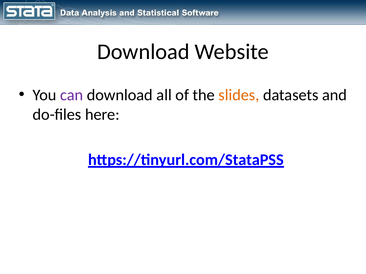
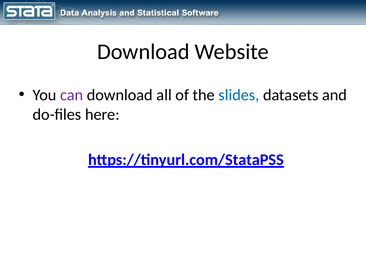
slides colour: orange -> blue
